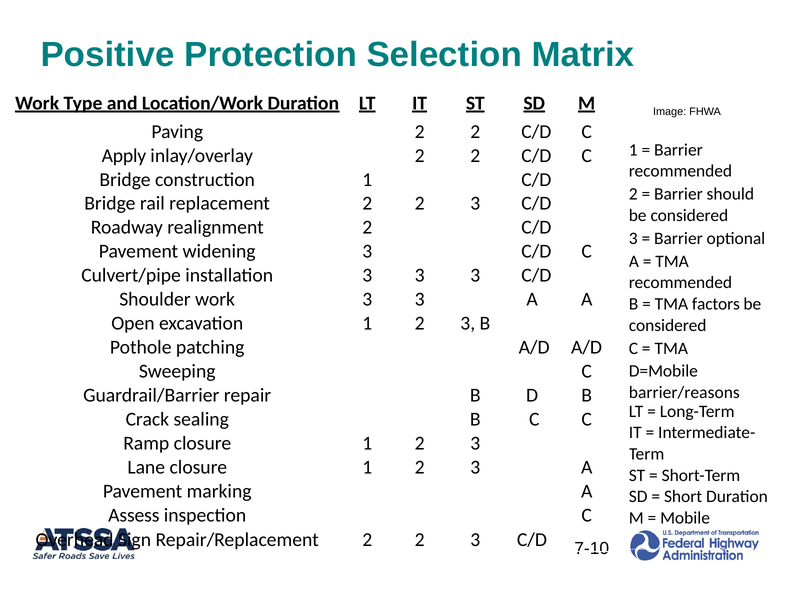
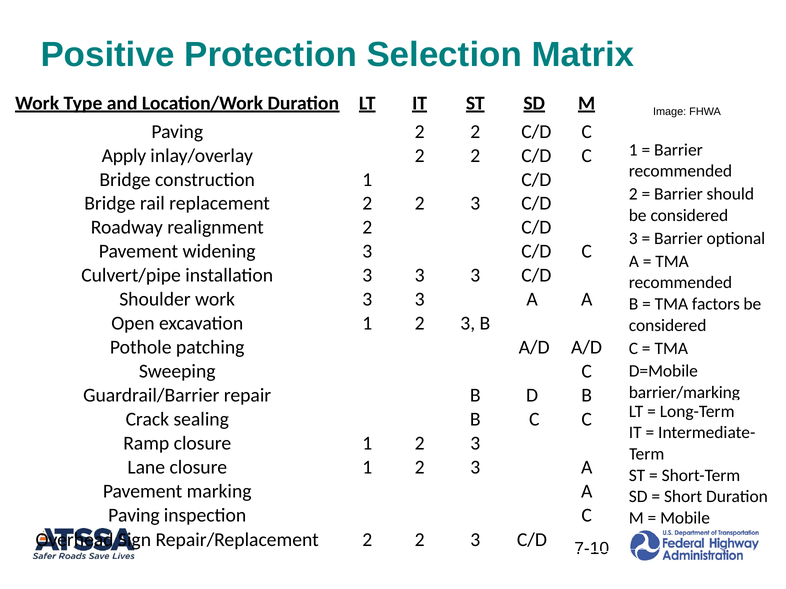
barrier/reasons: barrier/reasons -> barrier/marking
Assess at (134, 516): Assess -> Paving
